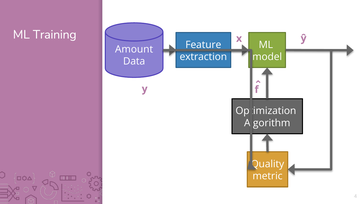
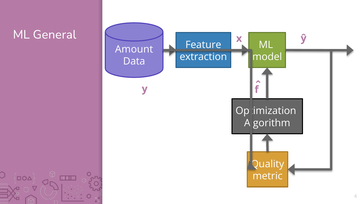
Training: Training -> General
